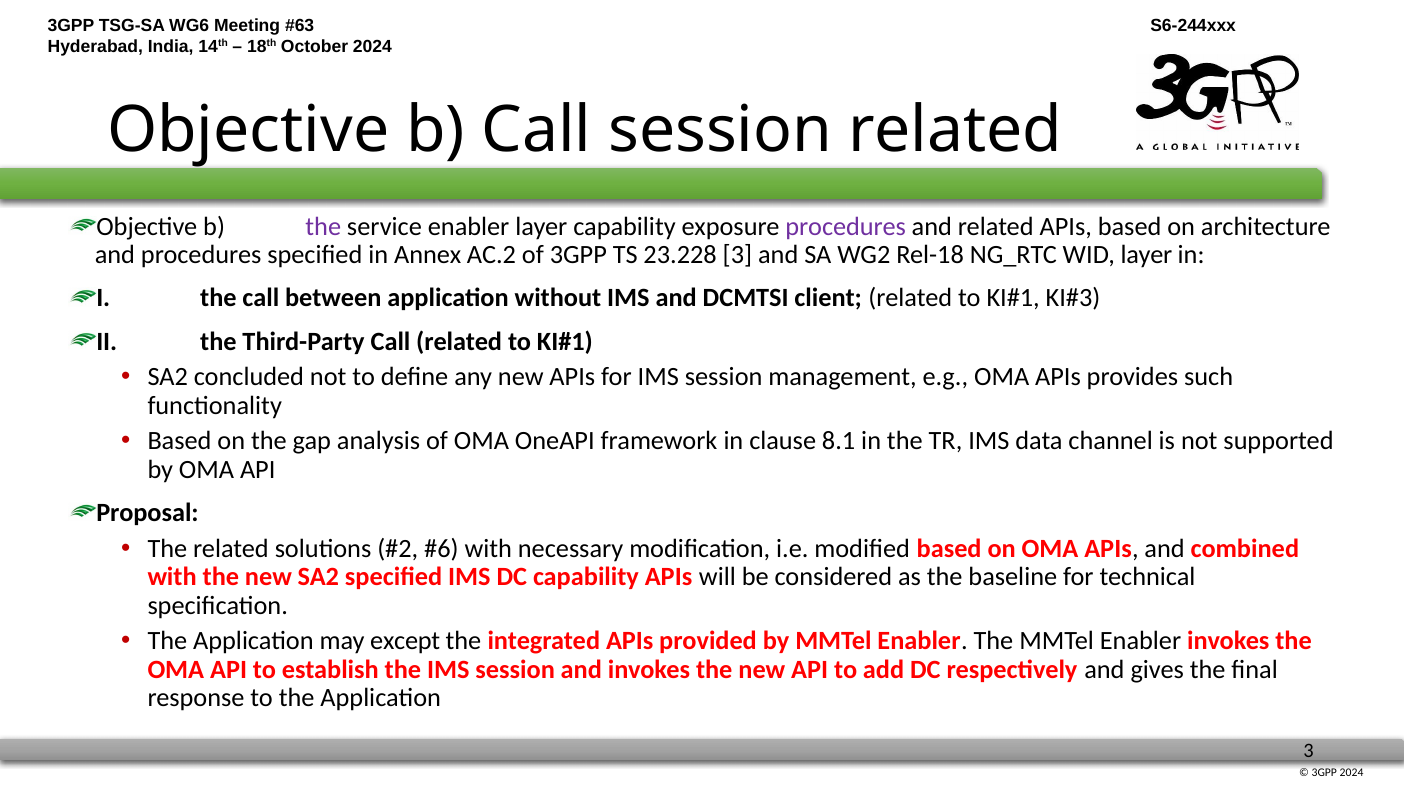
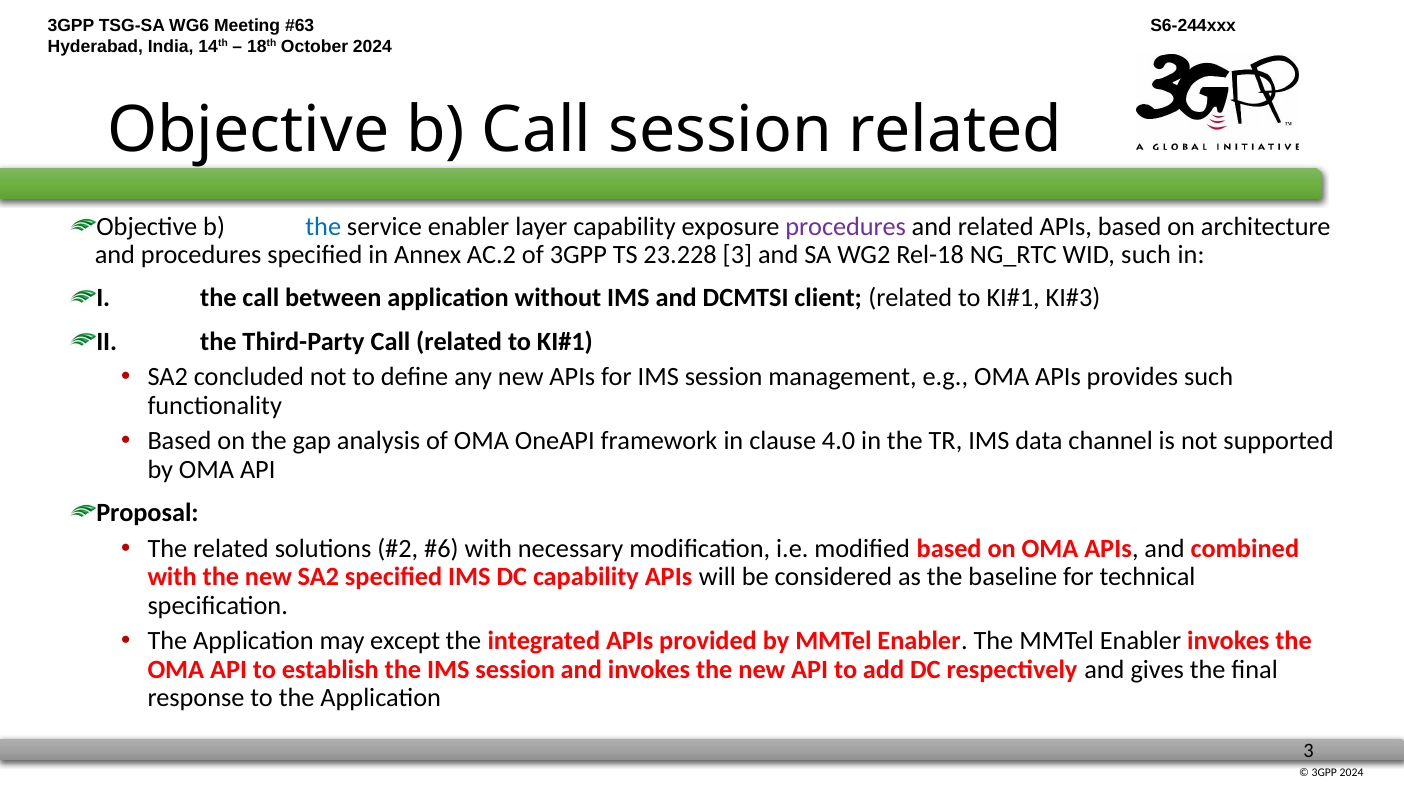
the at (323, 227) colour: purple -> blue
WID layer: layer -> such
8.1: 8.1 -> 4.0
